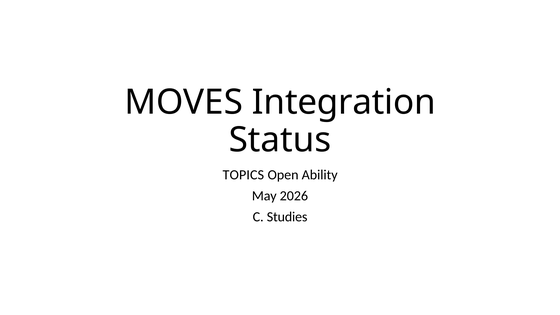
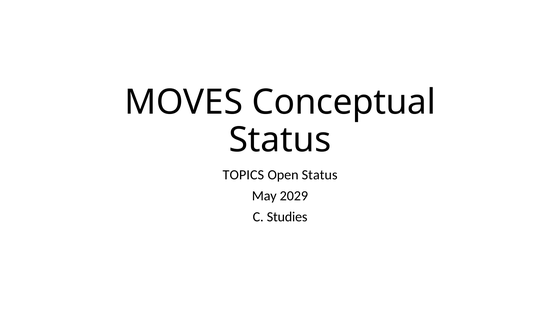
Integration: Integration -> Conceptual
Open Ability: Ability -> Status
2026: 2026 -> 2029
